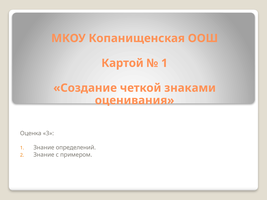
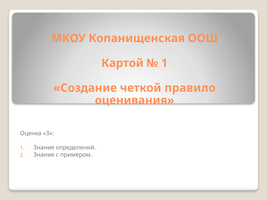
знаками: знаками -> правило
